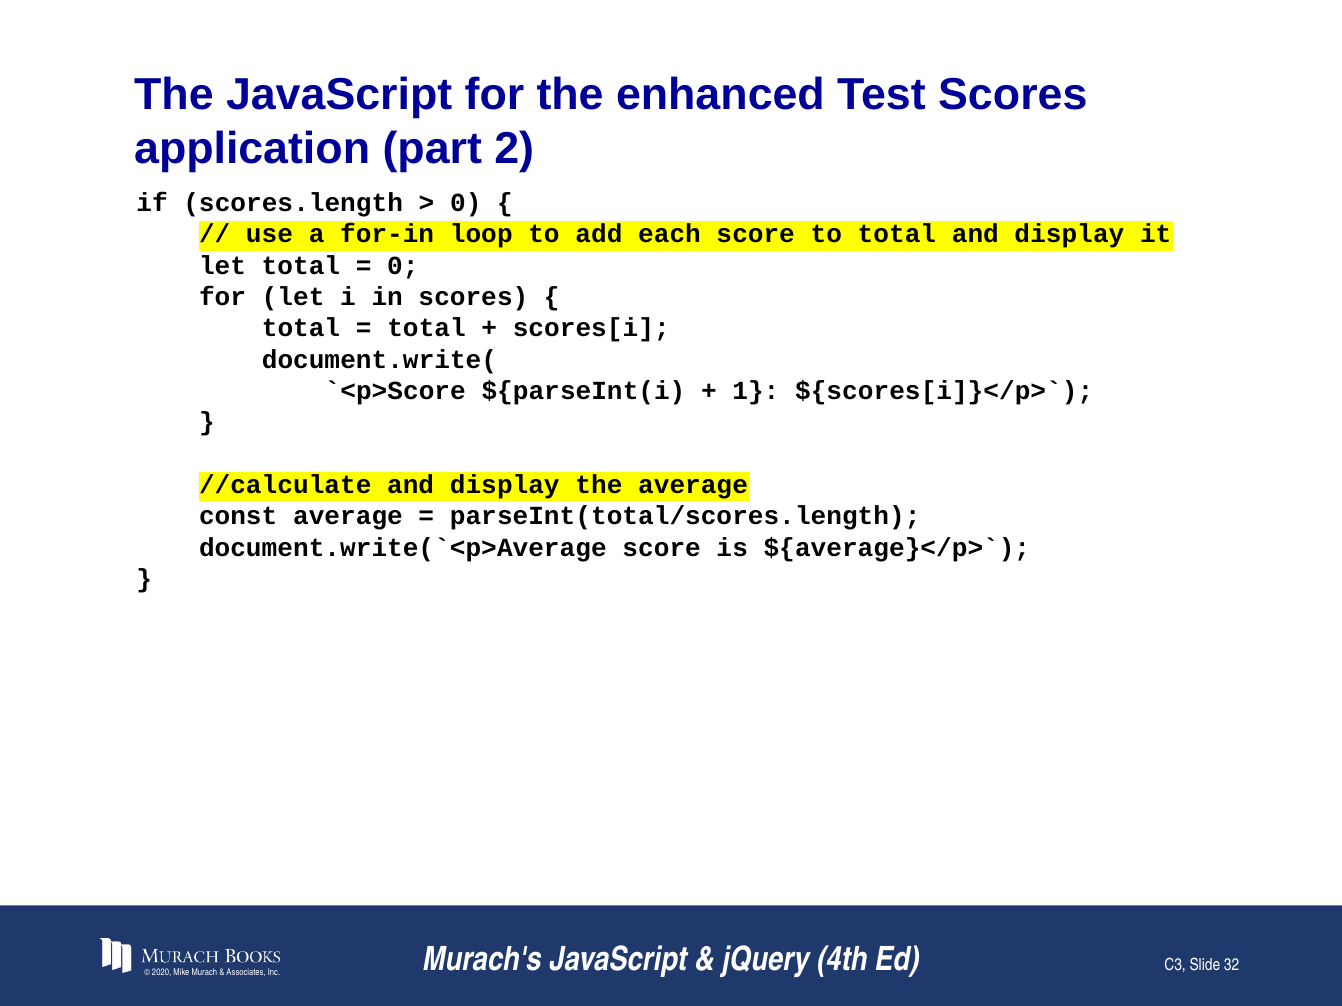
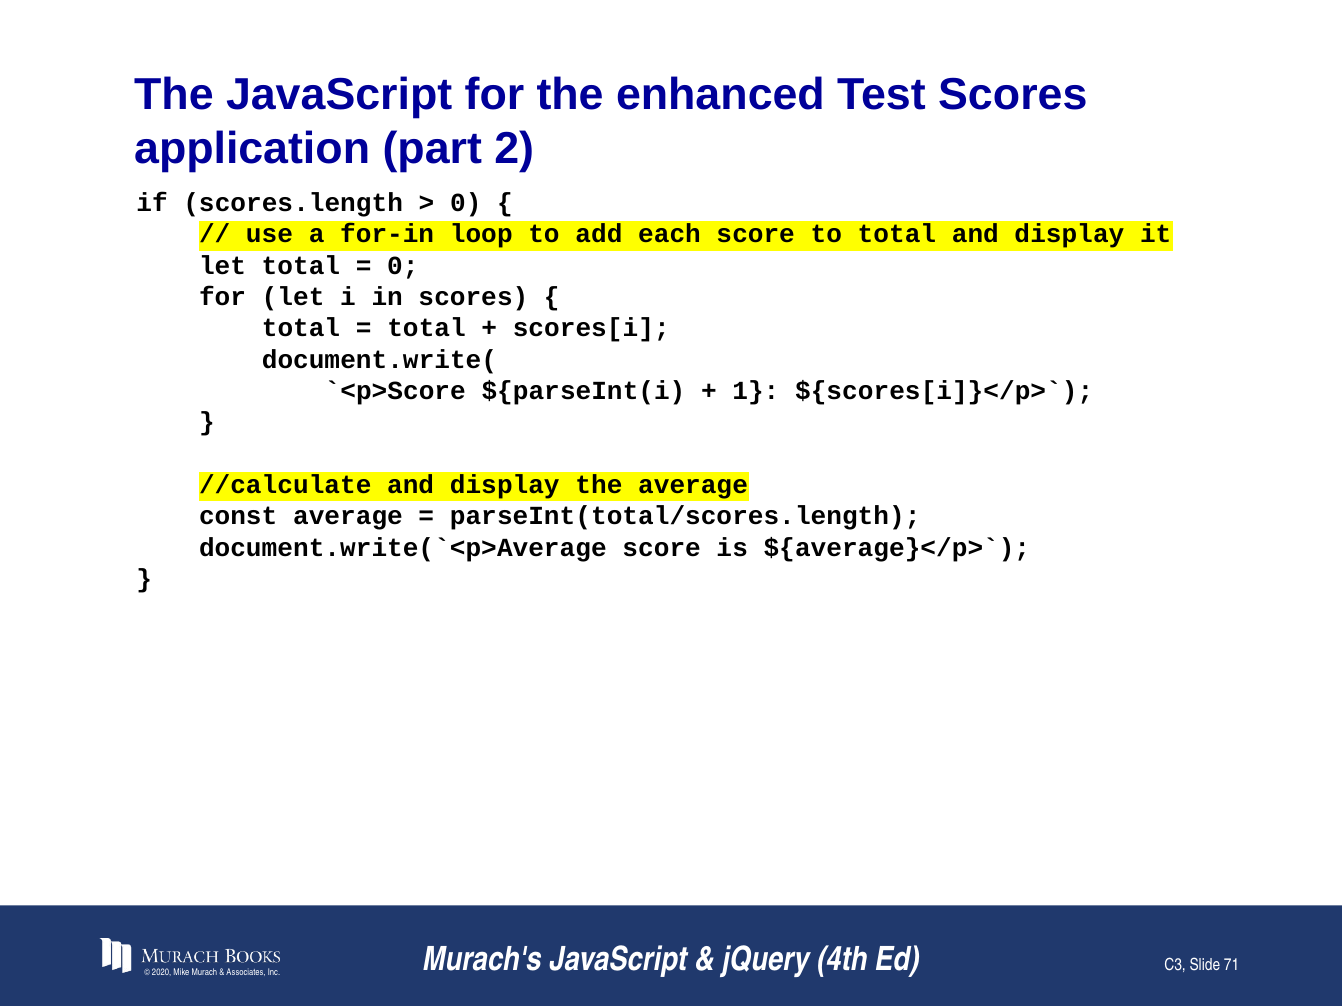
32: 32 -> 71
